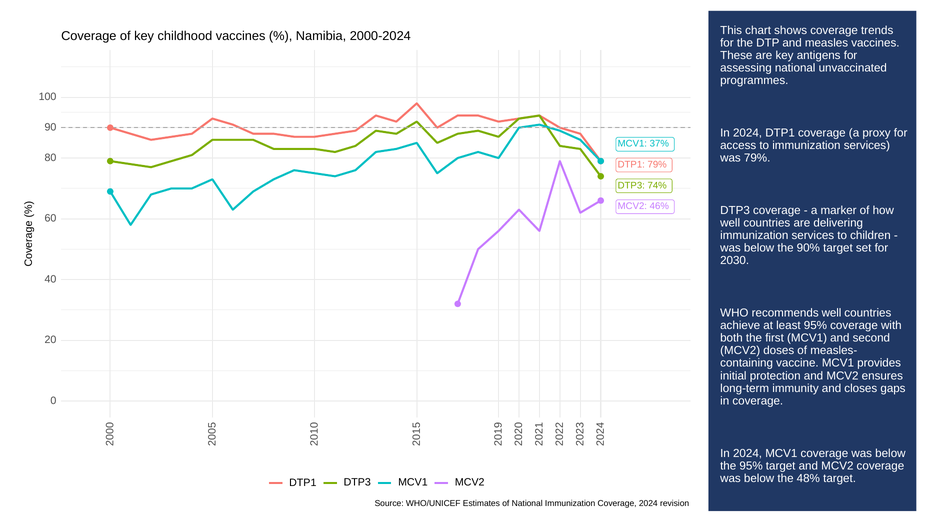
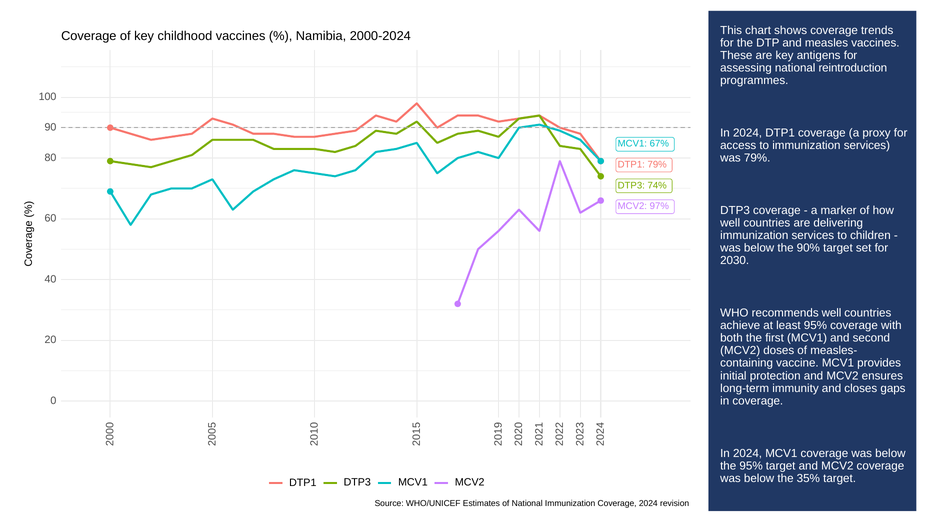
unvaccinated: unvaccinated -> reintroduction
37%: 37% -> 67%
46%: 46% -> 97%
48%: 48% -> 35%
